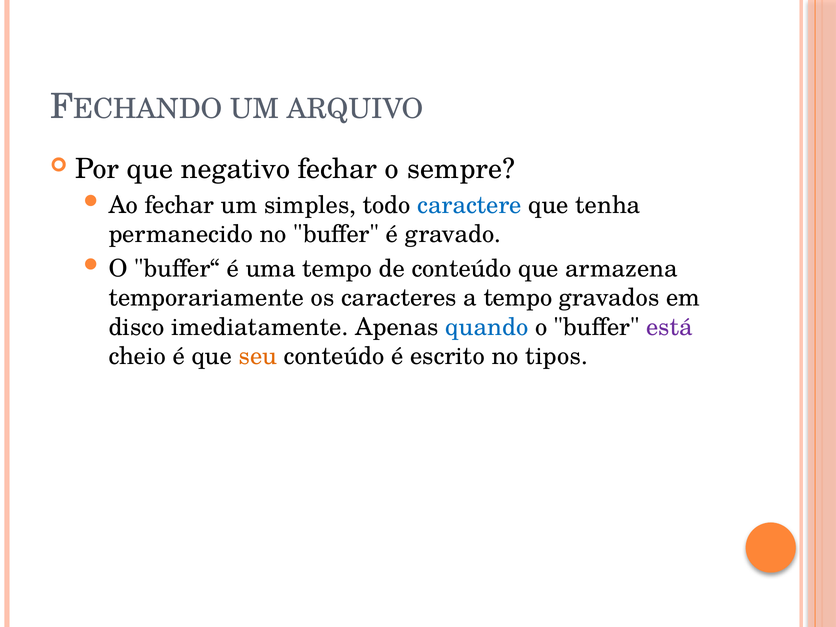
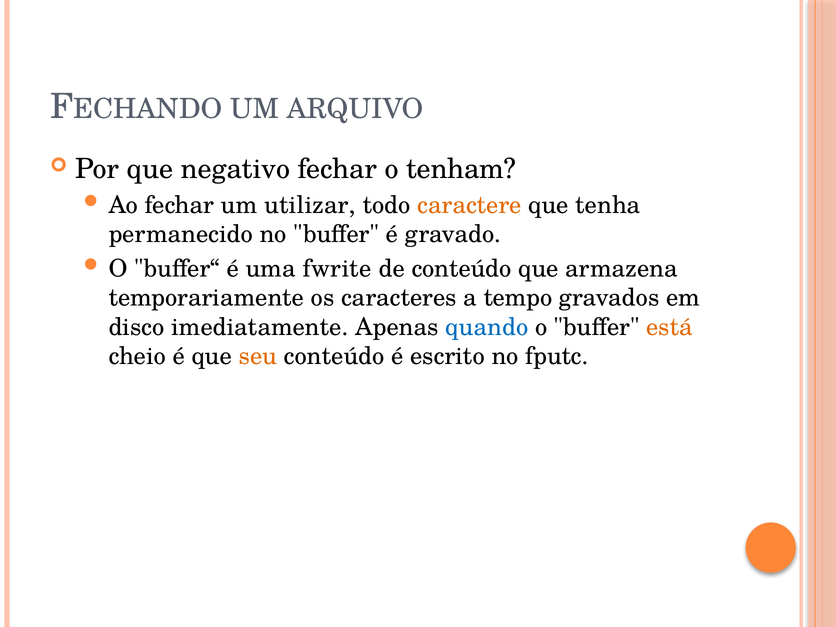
sempre: sempre -> tenham
simples: simples -> utilizar
caractere colour: blue -> orange
uma tempo: tempo -> fwrite
está colour: purple -> orange
tipos: tipos -> fputc
